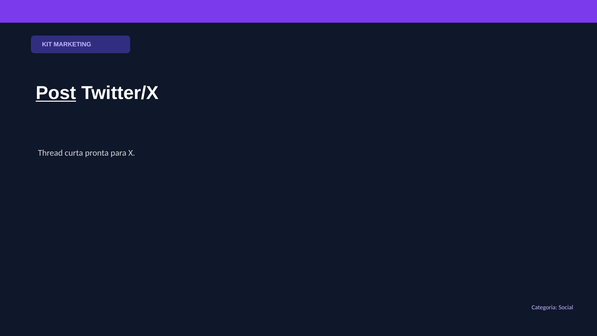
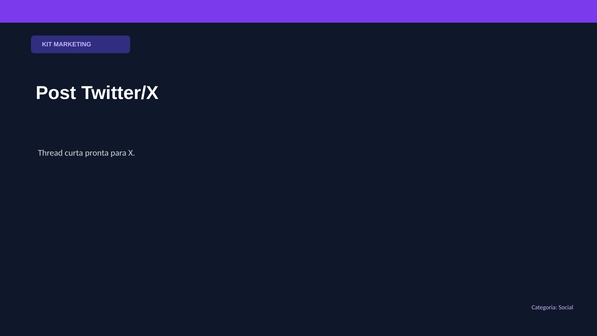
Post underline: present -> none
